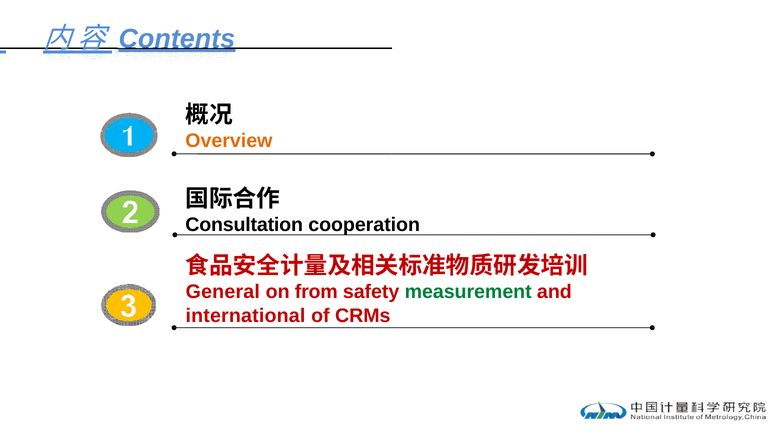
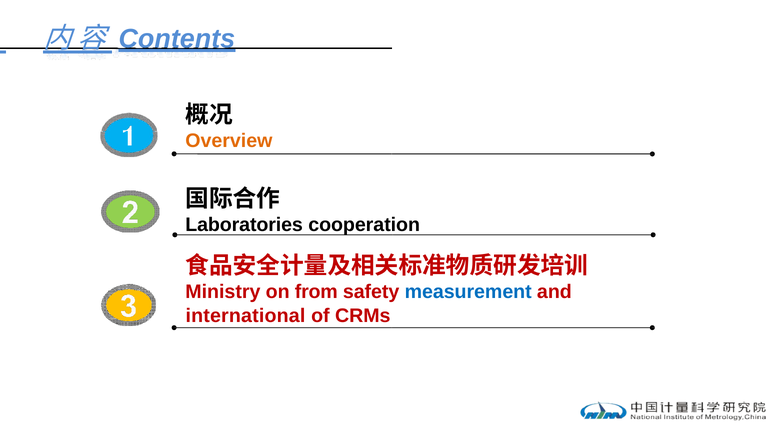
Consultation: Consultation -> Laboratories
General: General -> Ministry
measurement colour: green -> blue
